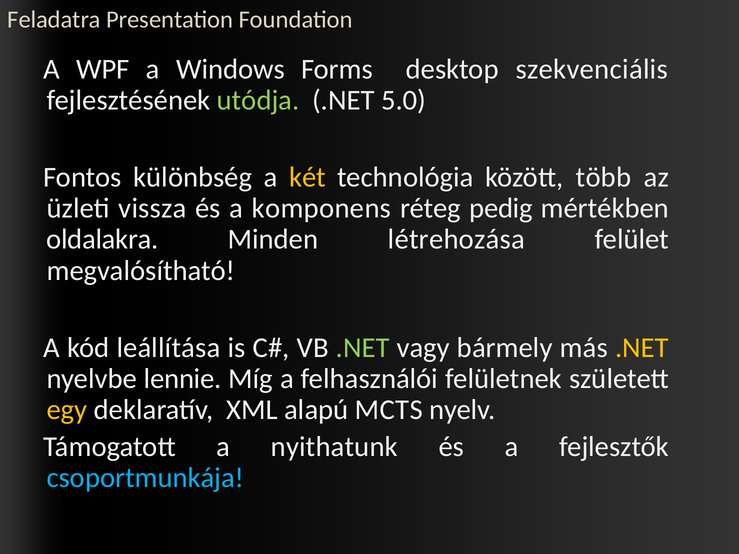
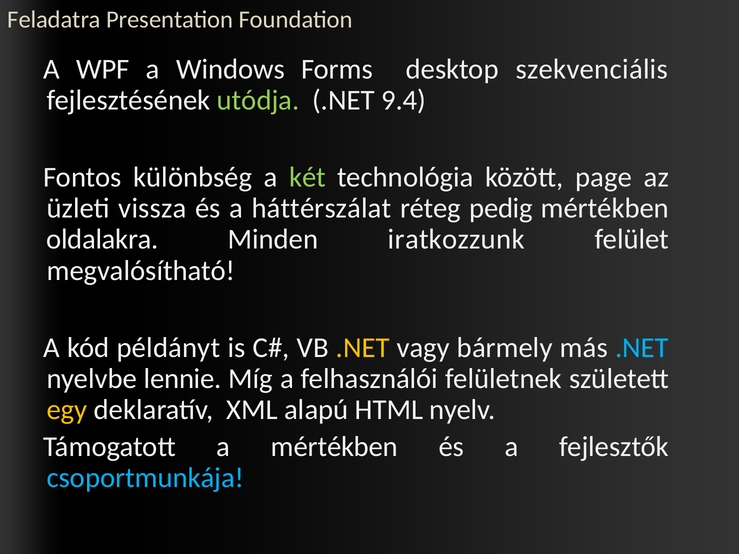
5.0: 5.0 -> 9.4
két colour: yellow -> light green
több: több -> page
komponens: komponens -> háttérszálat
létrehozása: létrehozása -> iratkozzunk
leállítása: leállítása -> példányt
.NET at (363, 348) colour: light green -> yellow
.NET at (642, 348) colour: yellow -> light blue
MCTS: MCTS -> HTML
a nyithatunk: nyithatunk -> mértékben
